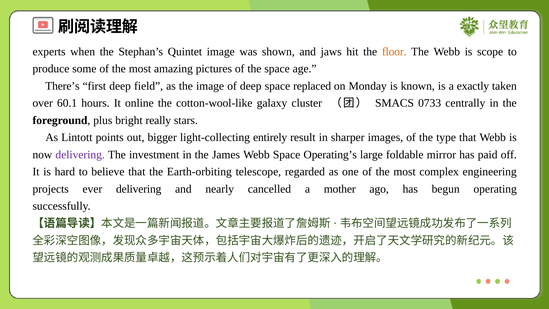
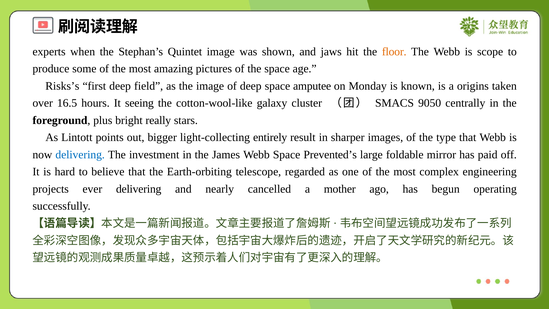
There’s: There’s -> Risks’s
replaced: replaced -> amputee
exactly: exactly -> origins
60.1: 60.1 -> 16.5
online: online -> seeing
0733: 0733 -> 9050
delivering at (80, 155) colour: purple -> blue
Operating’s: Operating’s -> Prevented’s
